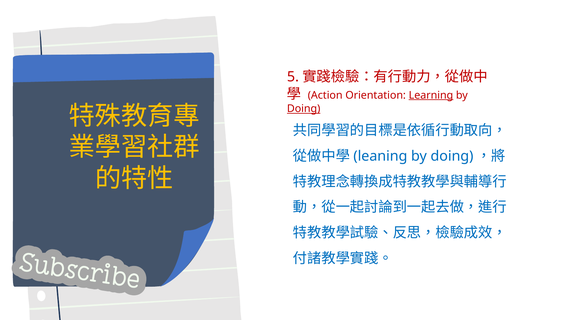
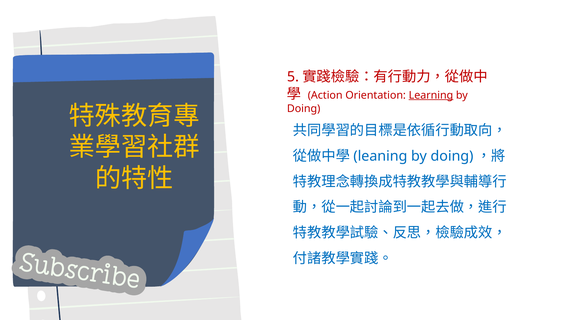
Doing at (304, 109) underline: present -> none
